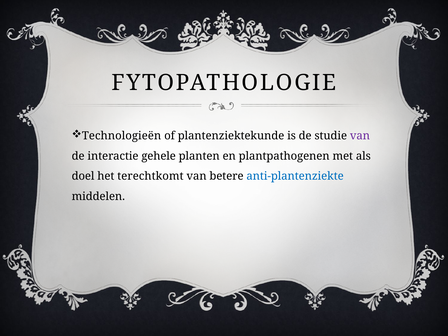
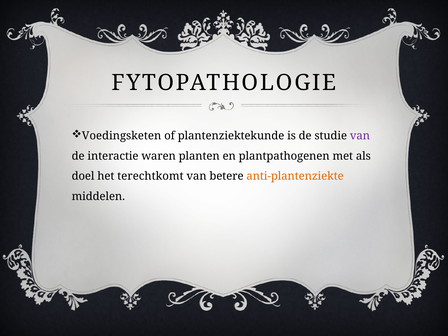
Technologieën: Technologieën -> Voedingsketen
gehele: gehele -> waren
anti-plantenziekte colour: blue -> orange
